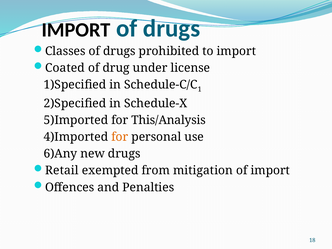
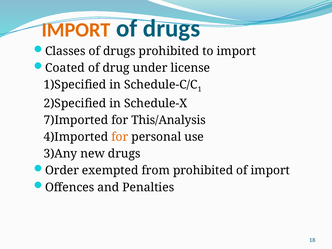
IMPORT at (76, 30) colour: black -> orange
5)Imported: 5)Imported -> 7)Imported
6)Any: 6)Any -> 3)Any
Retail: Retail -> Order
from mitigation: mitigation -> prohibited
